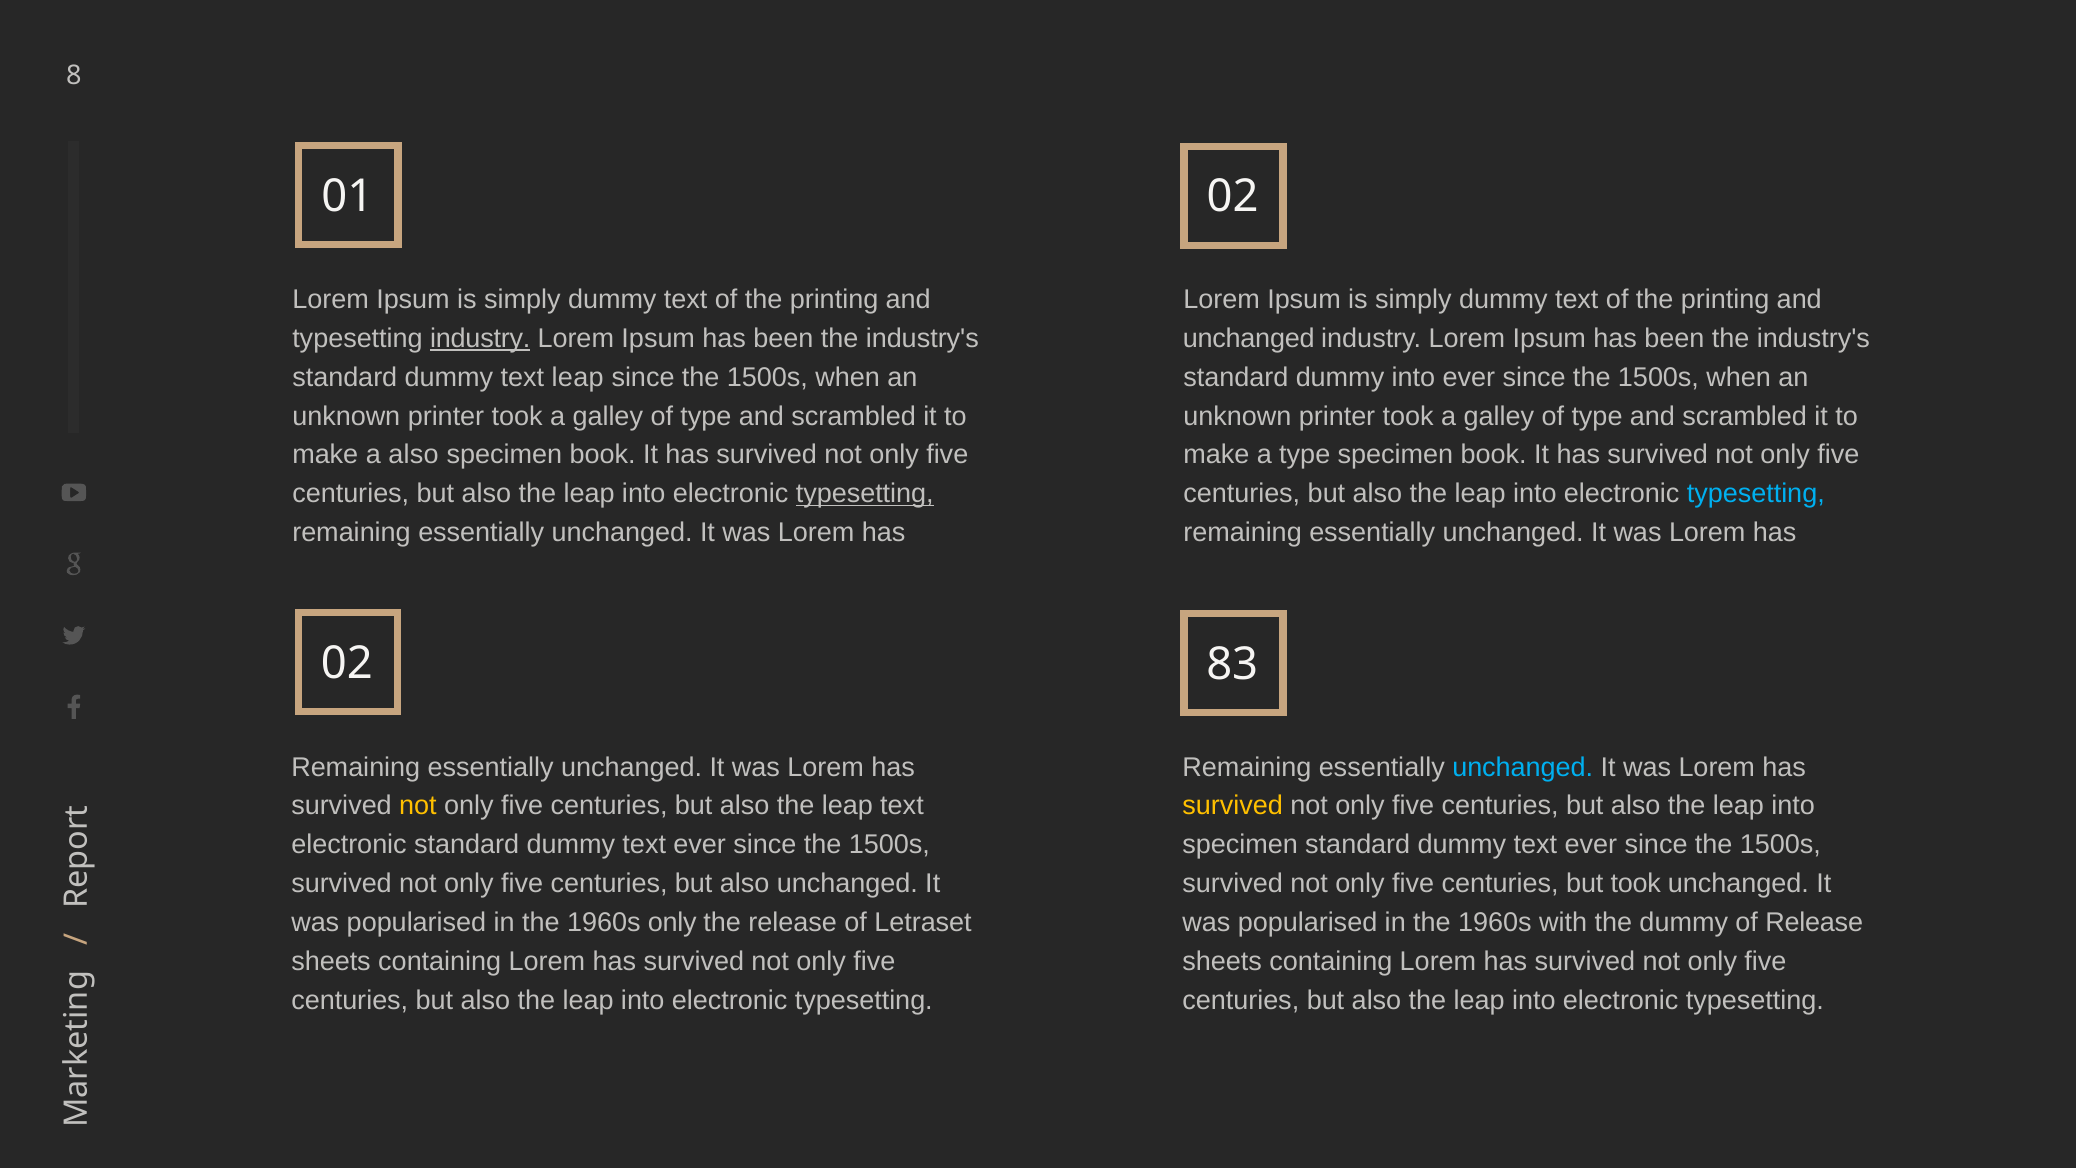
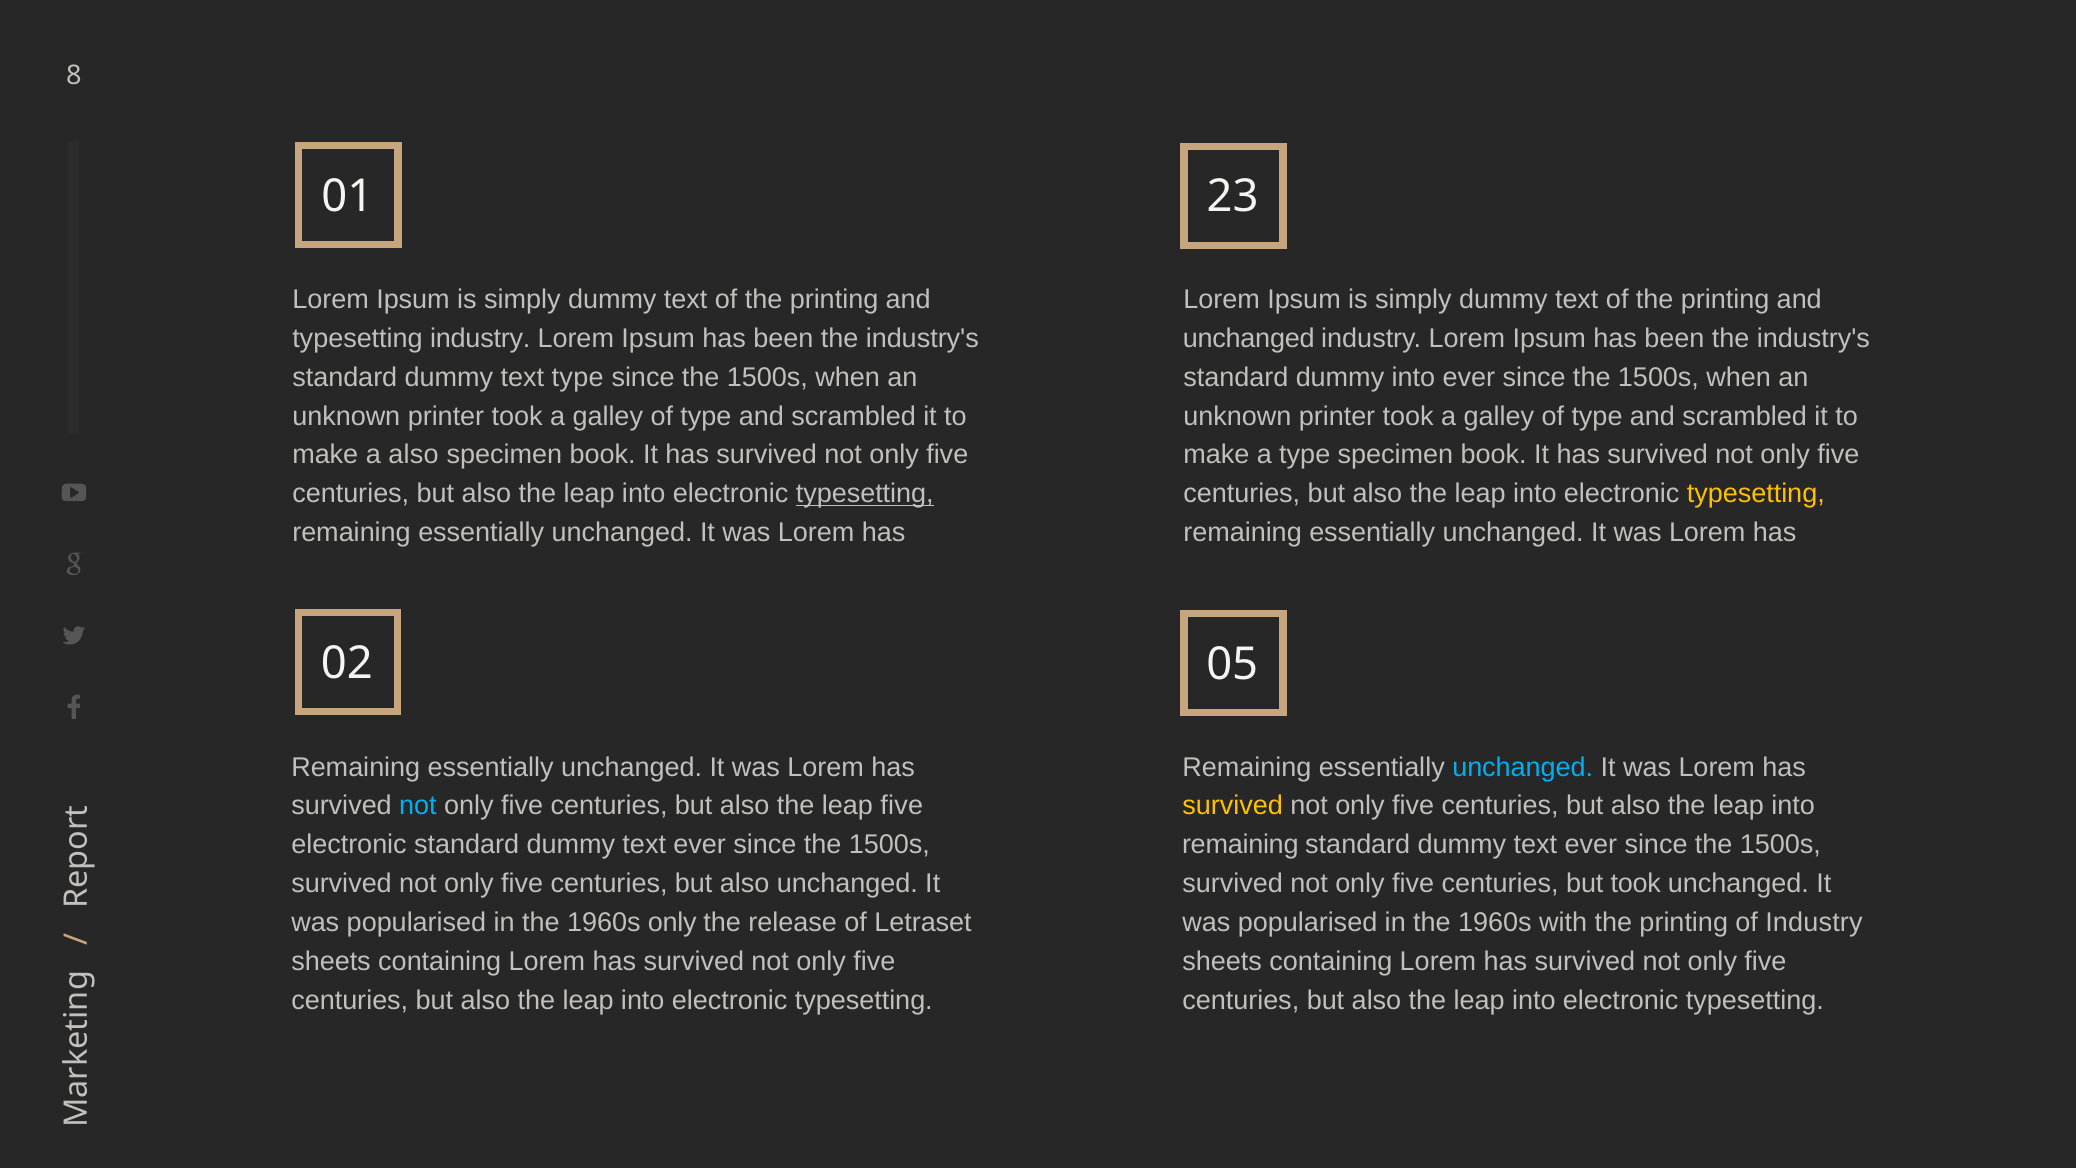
01 02: 02 -> 23
industry at (480, 338) underline: present -> none
text leap: leap -> type
typesetting at (1756, 494) colour: light blue -> yellow
83: 83 -> 05
not at (418, 806) colour: yellow -> light blue
leap text: text -> five
specimen at (1240, 845): specimen -> remaining
with the dummy: dummy -> printing
of Release: Release -> Industry
